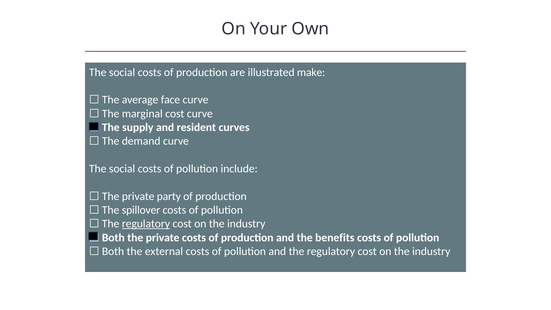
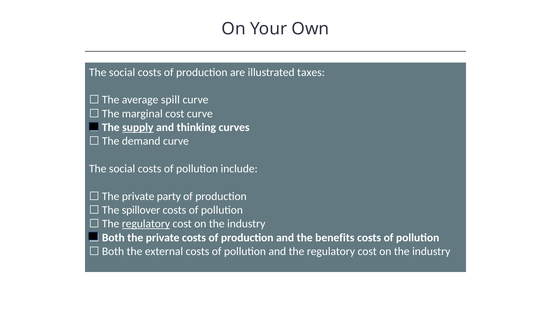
make: make -> taxes
face: face -> spill
supply underline: none -> present
resident: resident -> thinking
